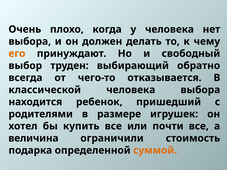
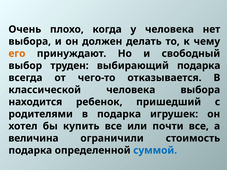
выбирающий обратно: обратно -> подарка
в размере: размере -> подарка
суммой colour: orange -> blue
